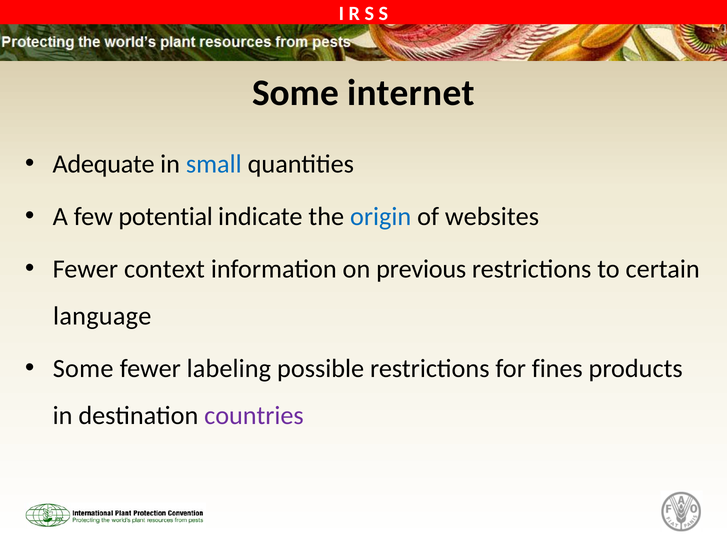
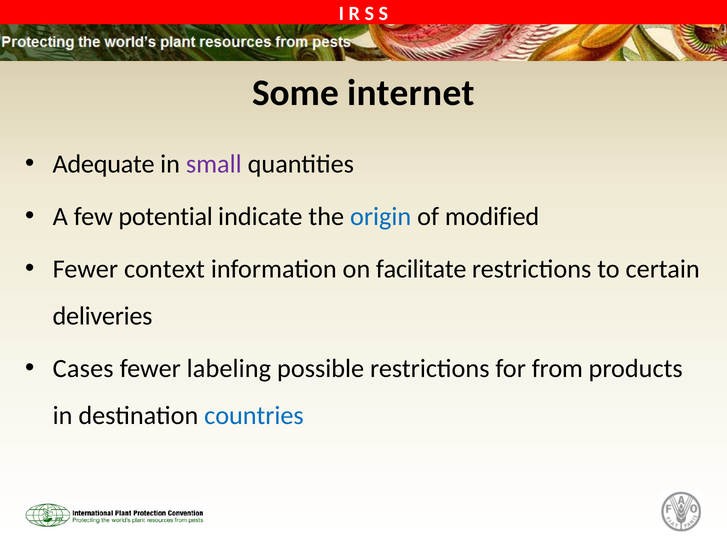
small colour: blue -> purple
websites: websites -> modified
previous: previous -> facilitate
language: language -> deliveries
Some at (83, 369): Some -> Cases
fines: fines -> from
countries colour: purple -> blue
